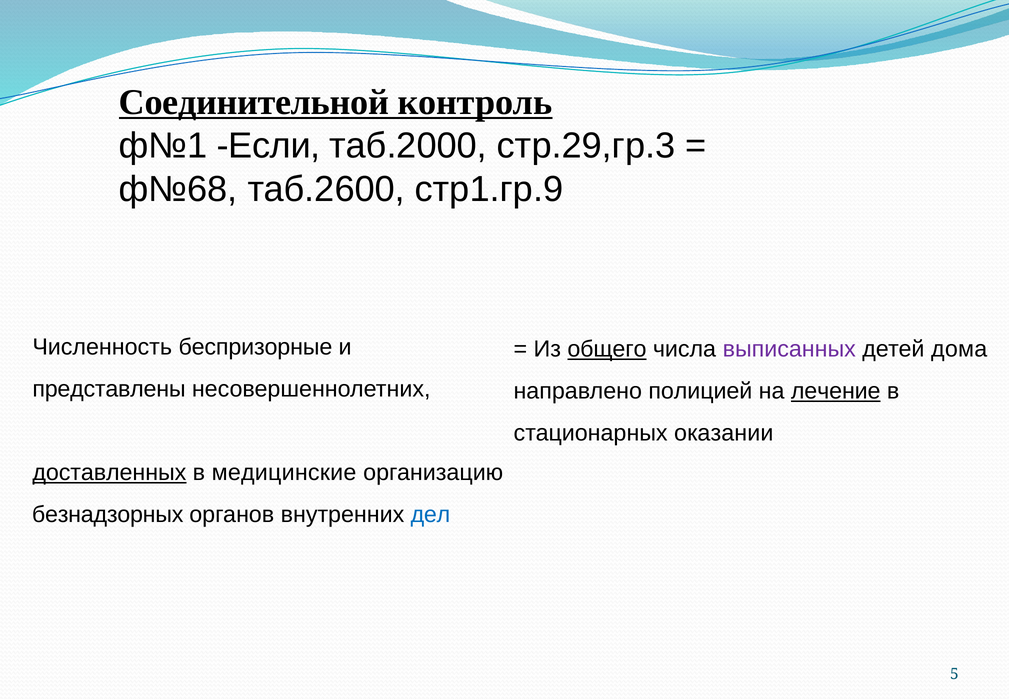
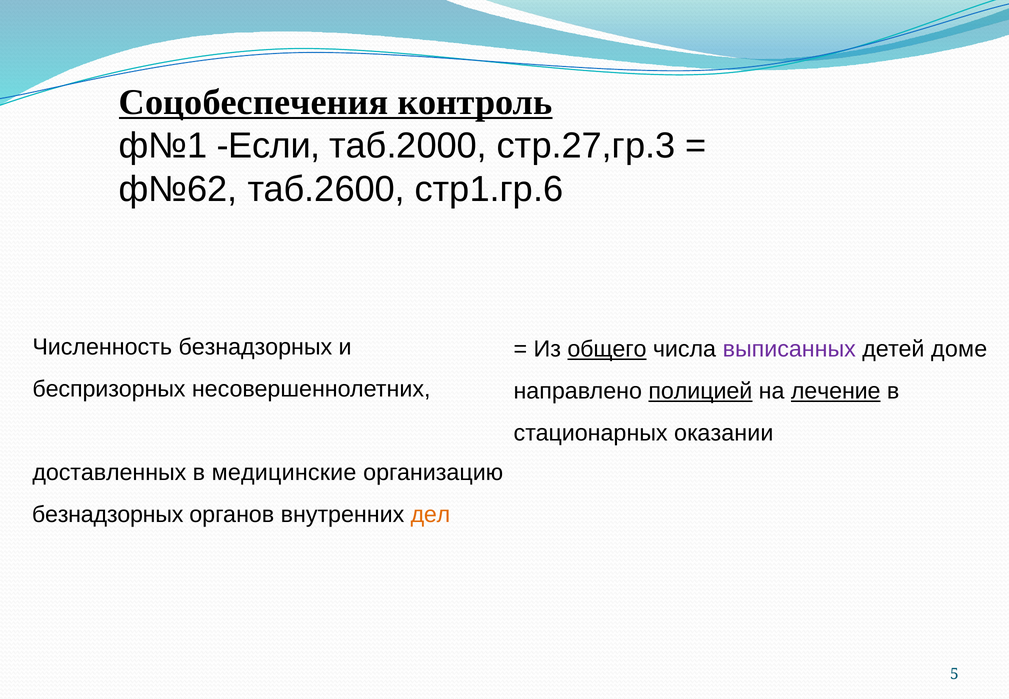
Соединительной: Соединительной -> Соцобеспечения
стр.29,гр.3: стр.29,гр.3 -> стр.27,гр.3
ф№68: ф№68 -> ф№62
стр1.гр.9: стр1.гр.9 -> стр1.гр.6
Численность беспризорные: беспризорные -> безнадзорных
дома: дома -> доме
представлены: представлены -> беспризорных
полицией underline: none -> present
доставленных underline: present -> none
дел colour: blue -> orange
